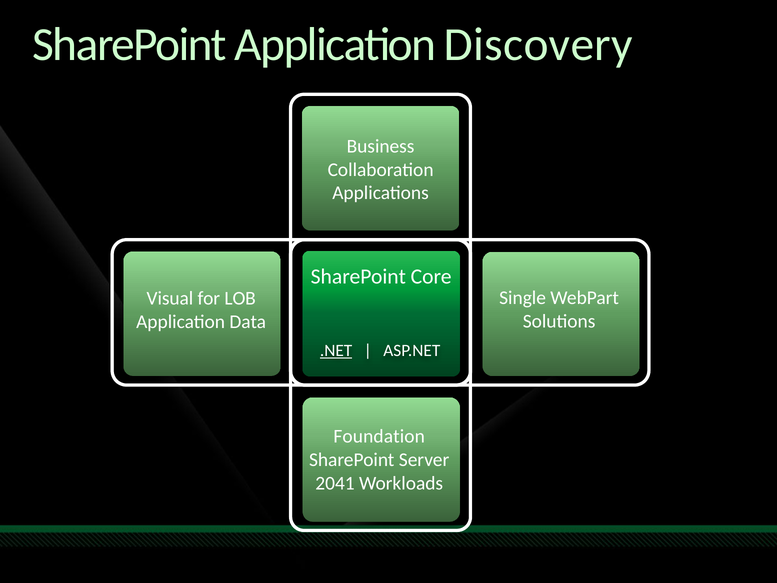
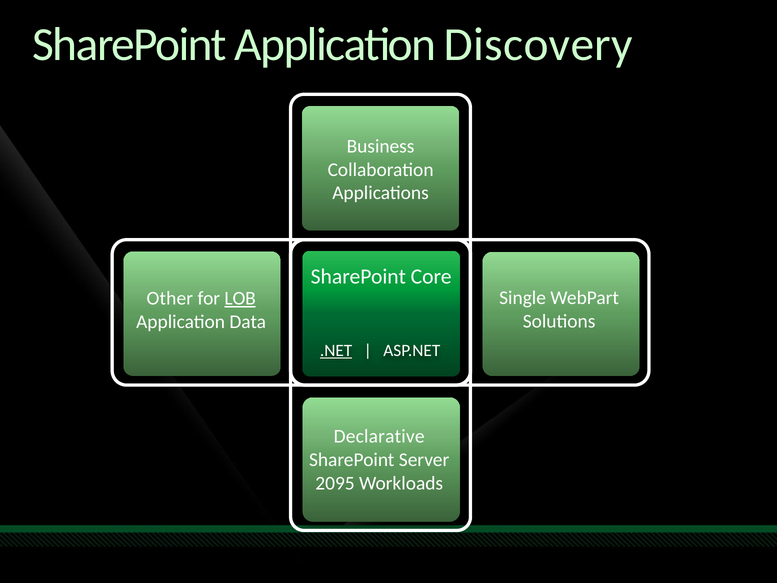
Visual: Visual -> Other
LOB underline: none -> present
Foundation: Foundation -> Declarative
2041: 2041 -> 2095
